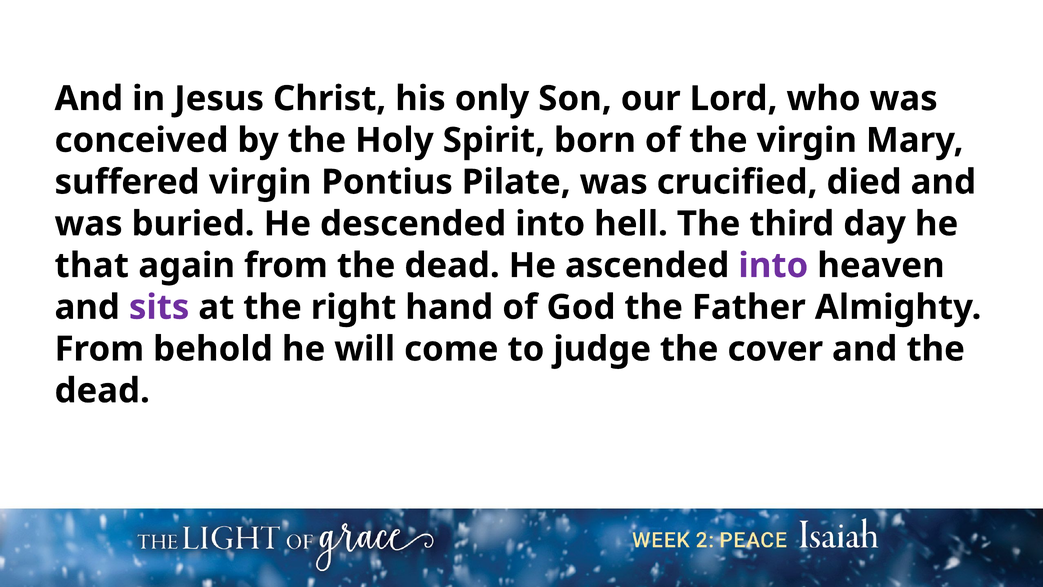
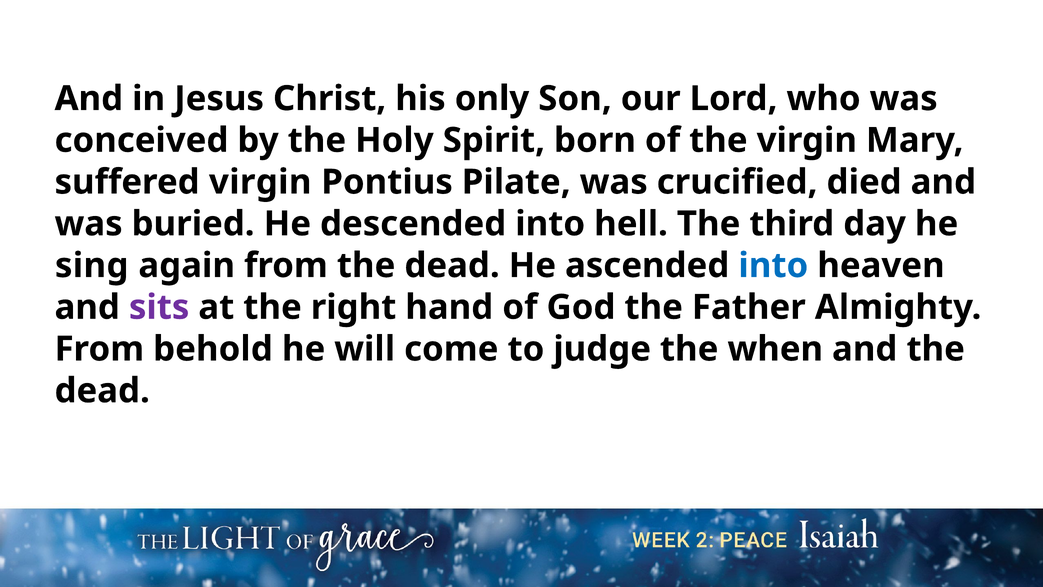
that: that -> sing
into at (773, 265) colour: purple -> blue
cover: cover -> when
